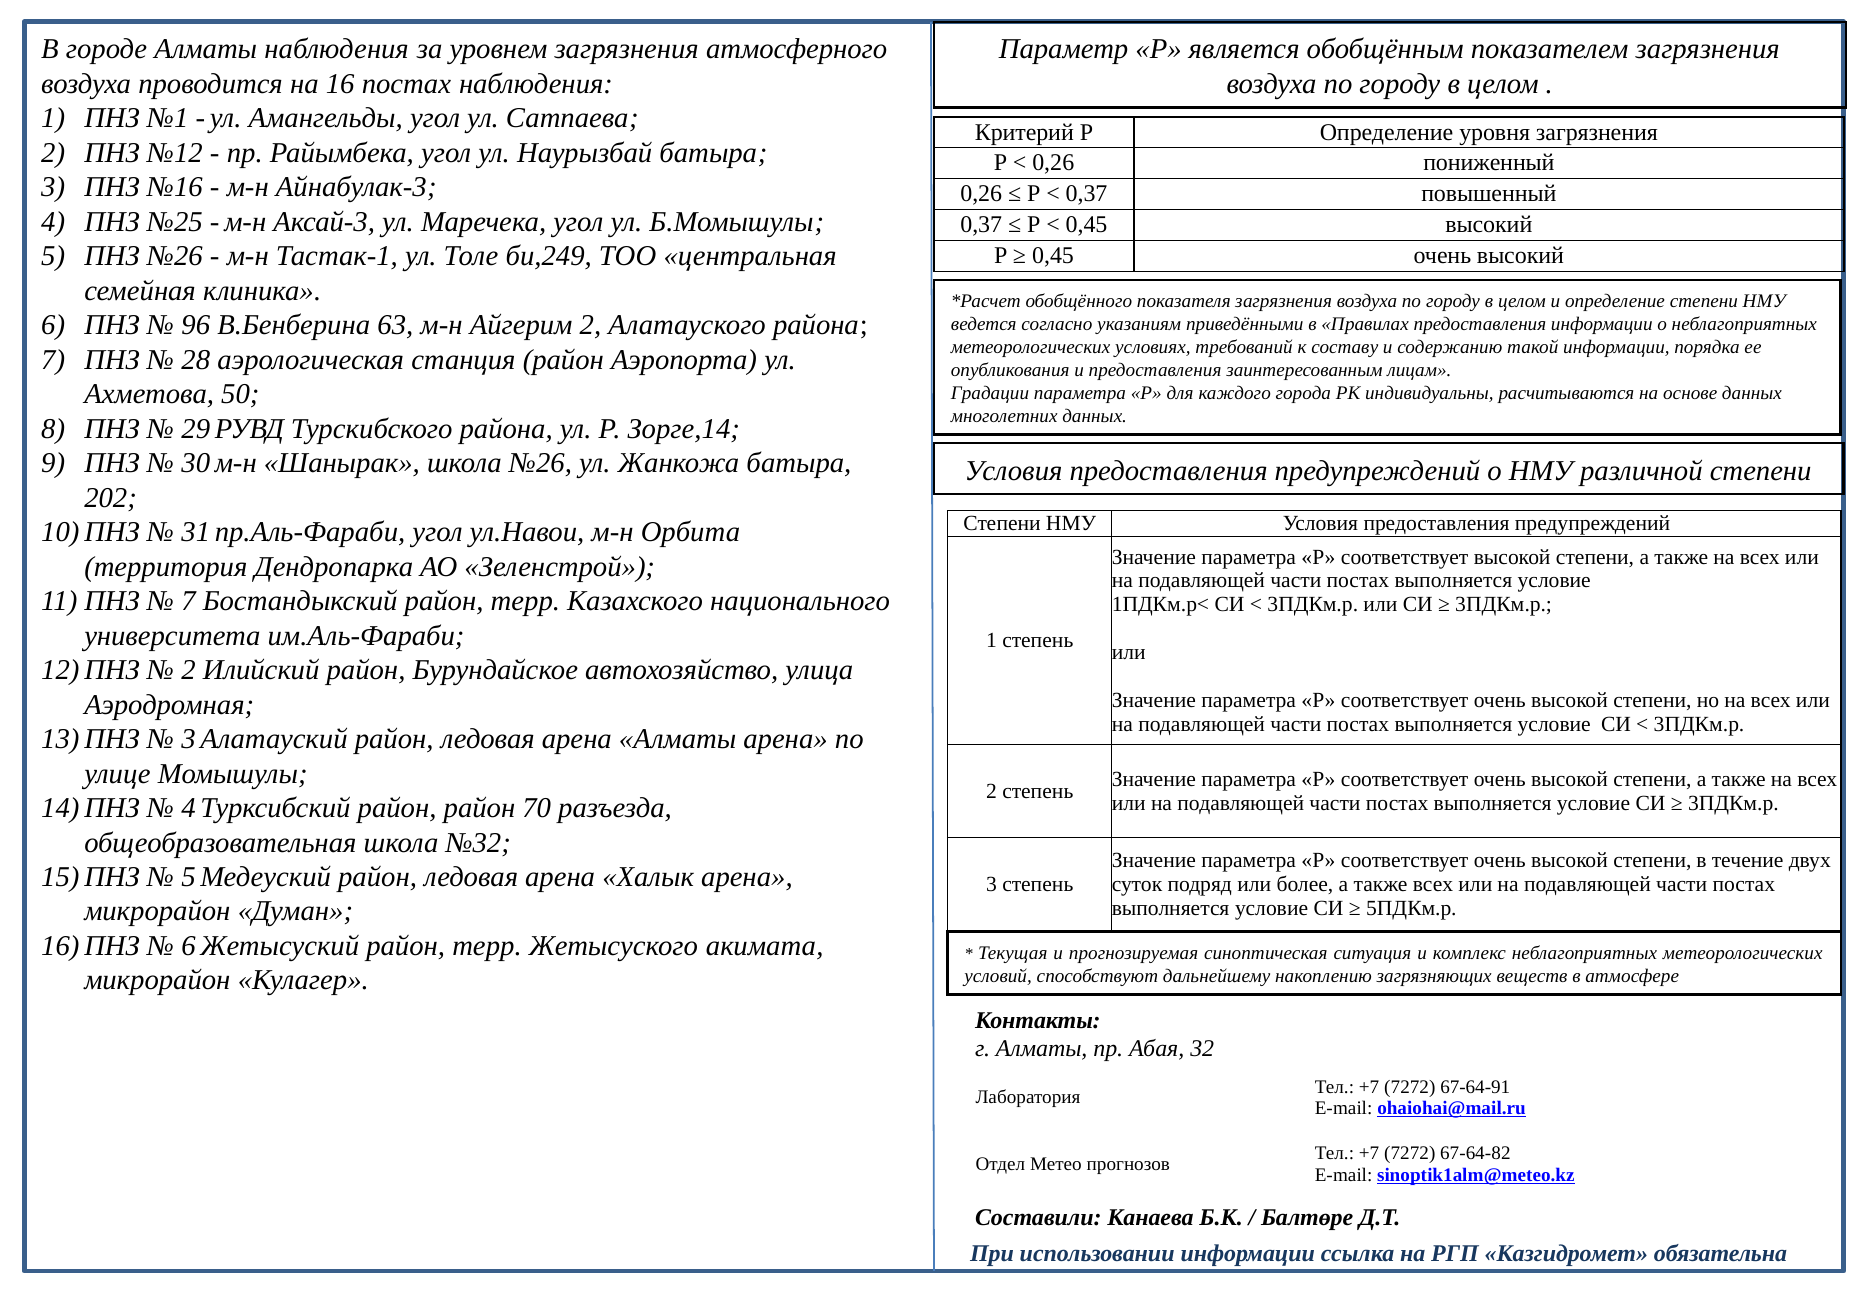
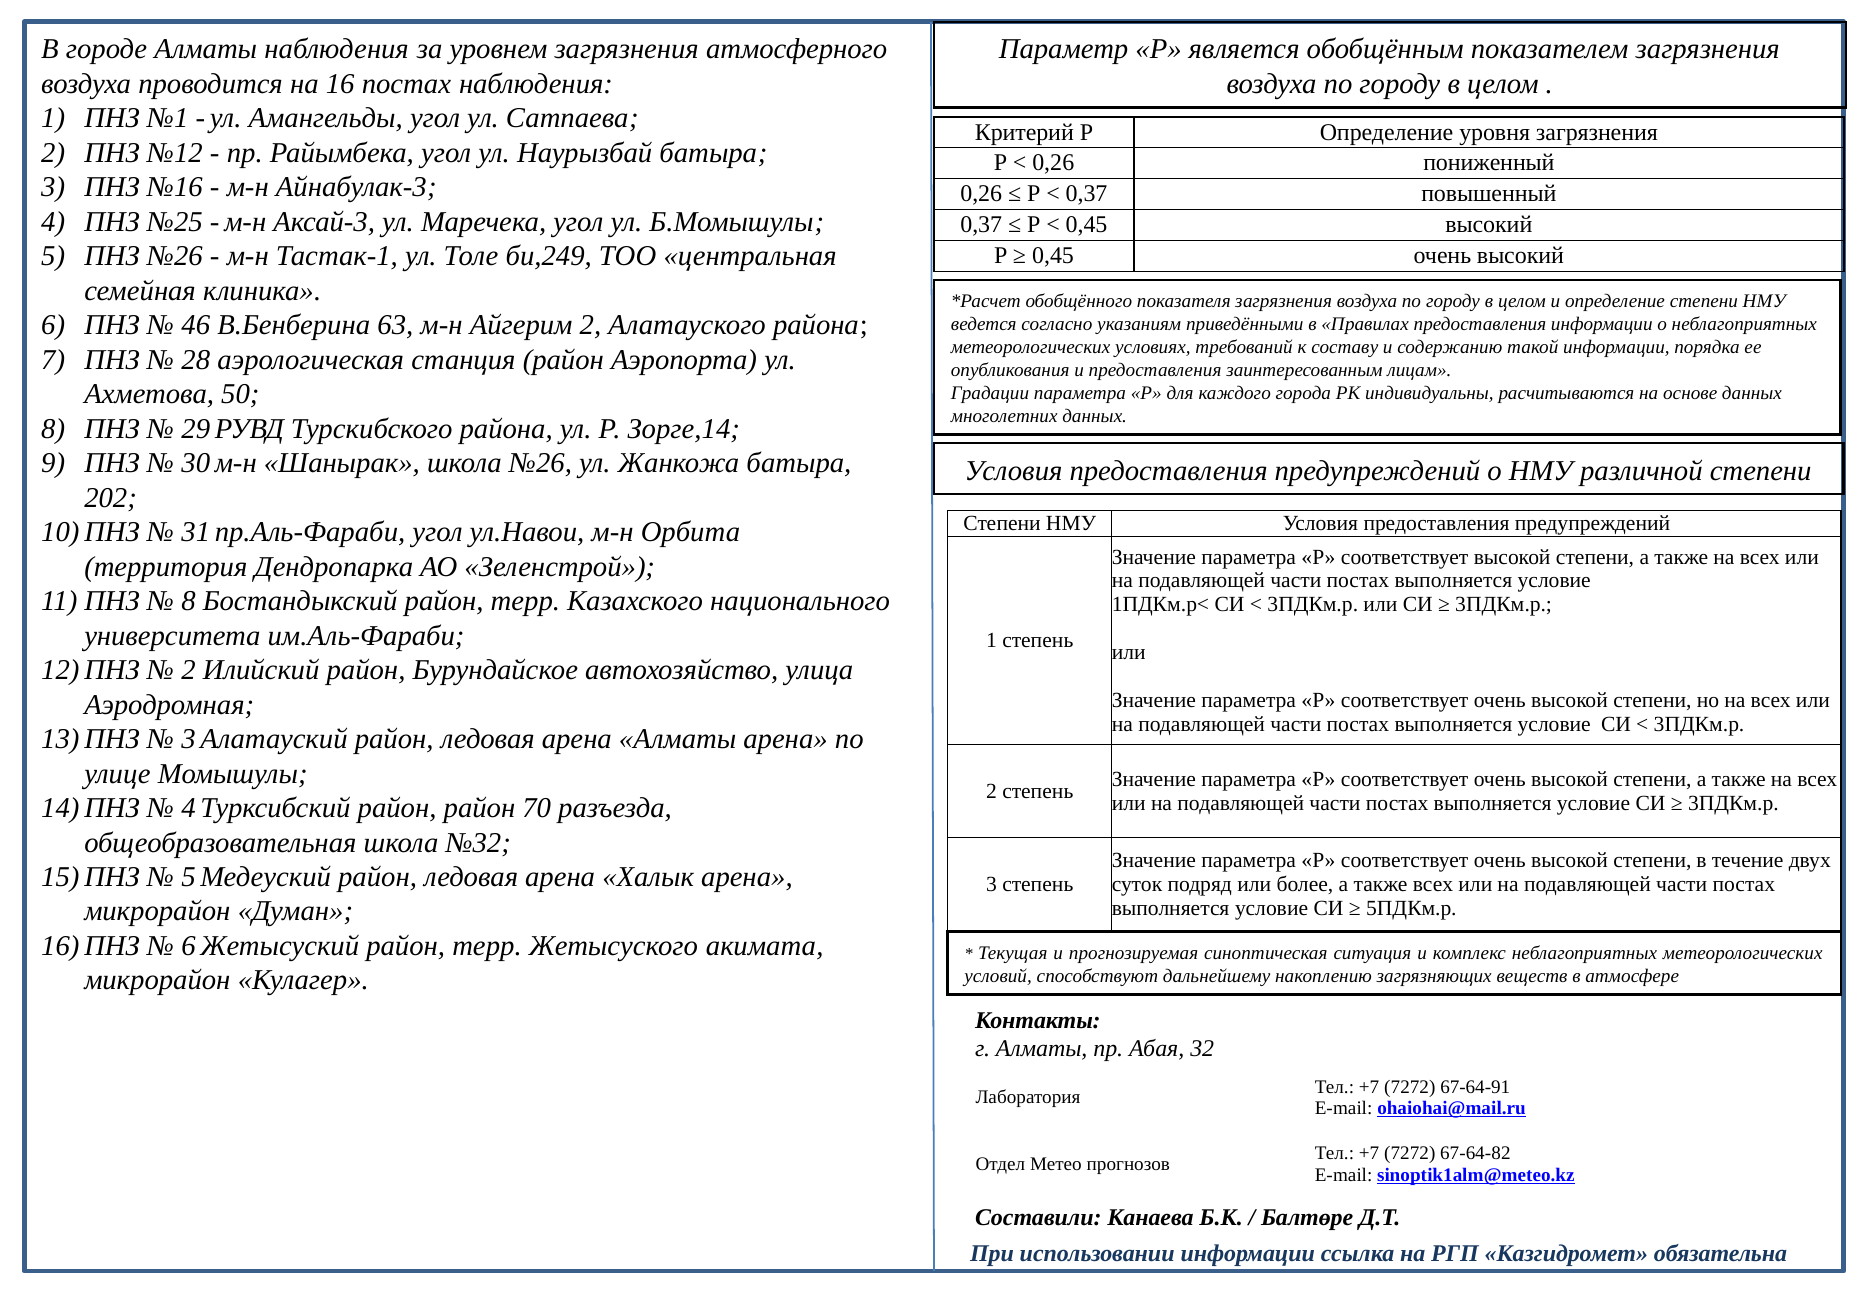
96: 96 -> 46
7 at (189, 601): 7 -> 8
